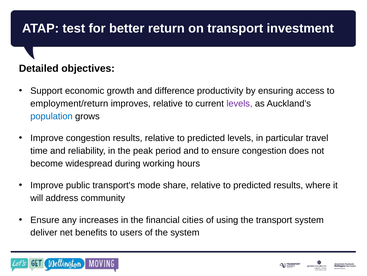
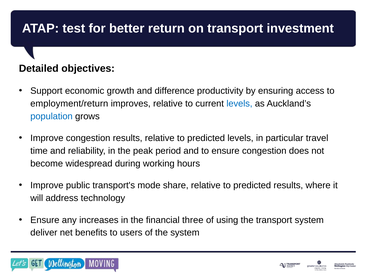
levels at (239, 103) colour: purple -> blue
community: community -> technology
cities: cities -> three
